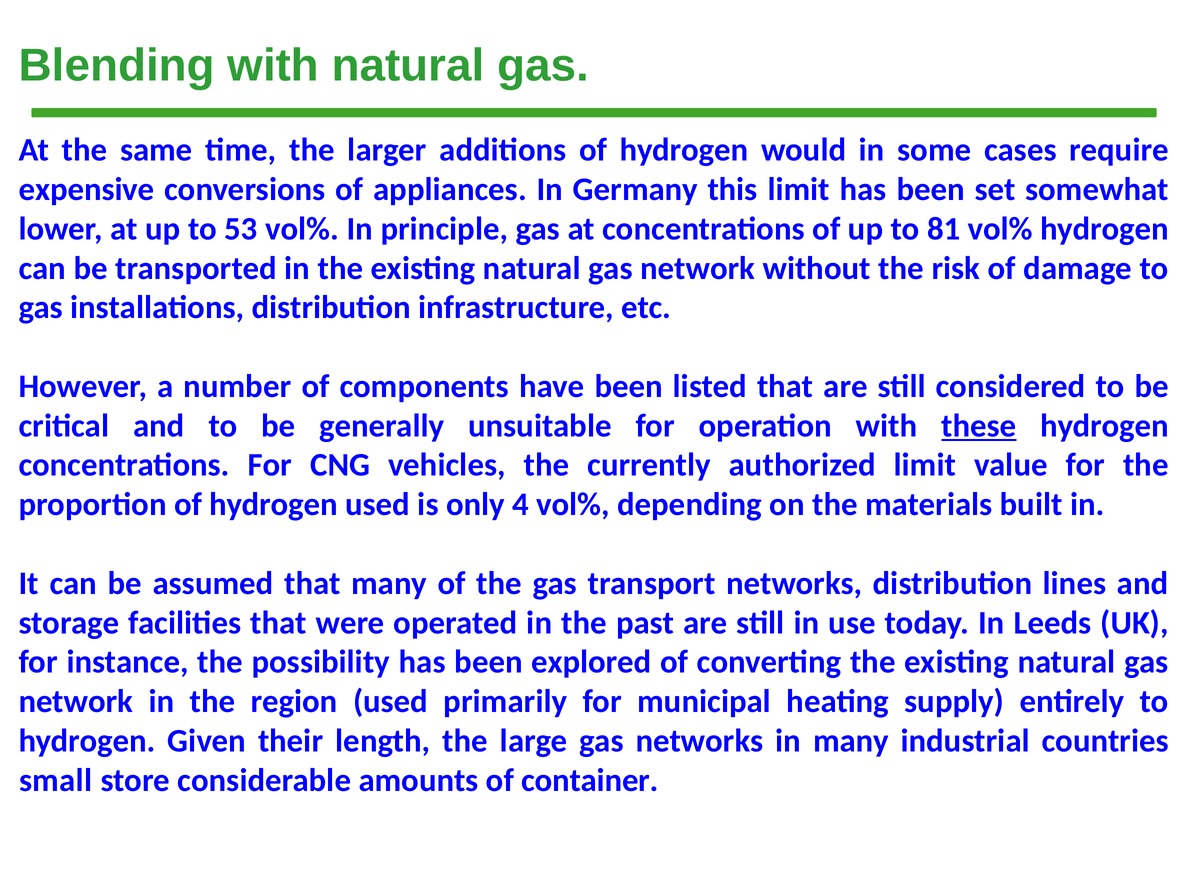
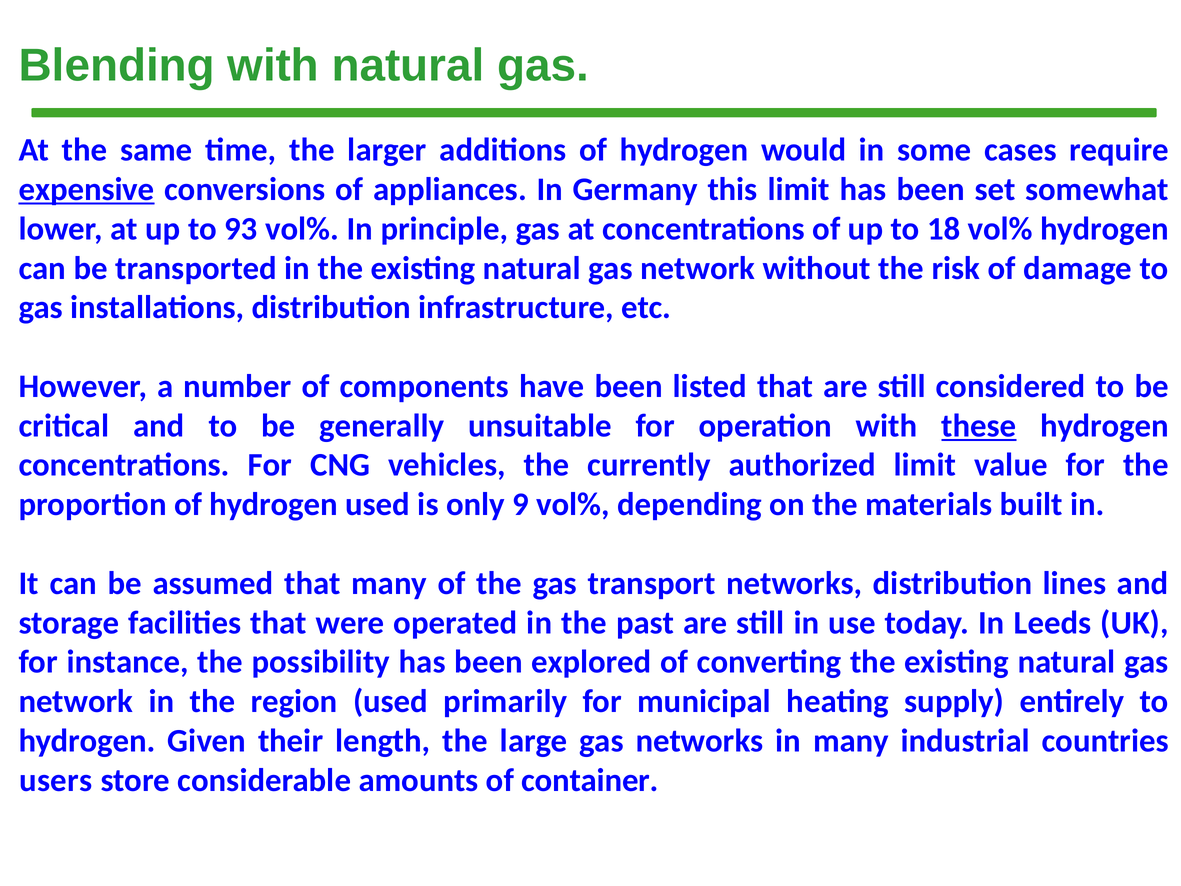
expensive underline: none -> present
53: 53 -> 93
81: 81 -> 18
4: 4 -> 9
small: small -> users
